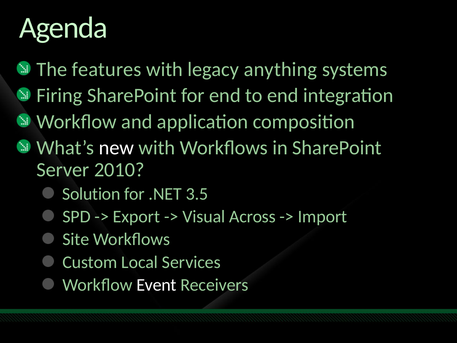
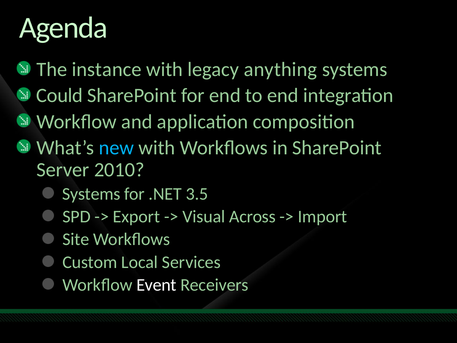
features: features -> instance
Firing: Firing -> Could
new colour: white -> light blue
Solution at (91, 194): Solution -> Systems
